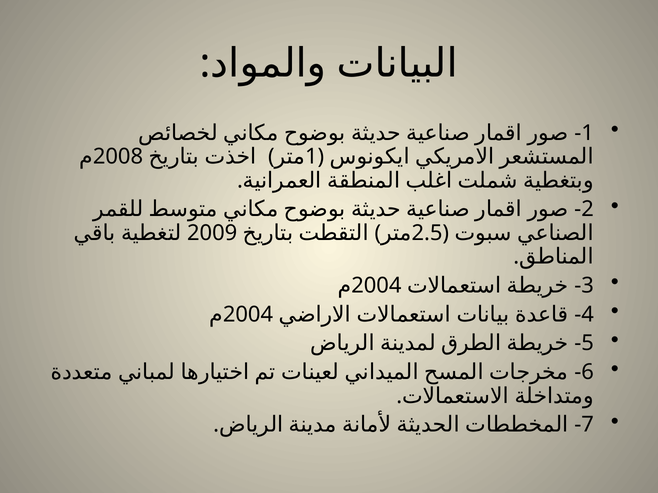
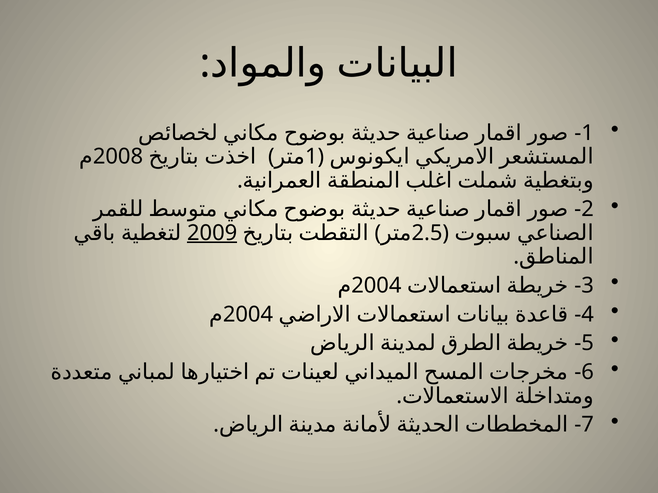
2009 underline: none -> present
